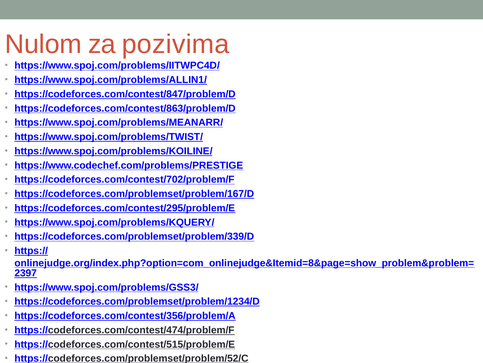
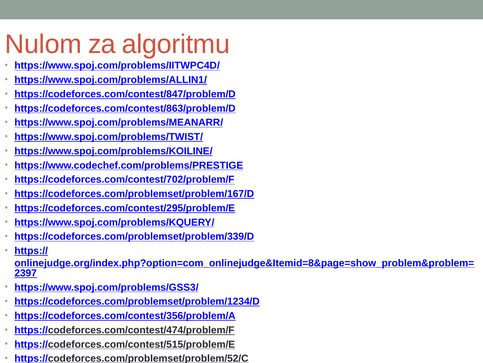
pozivima: pozivima -> algoritmu
